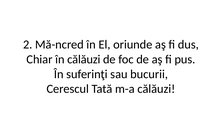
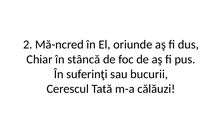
în călăuzi: călăuzi -> stâncă
